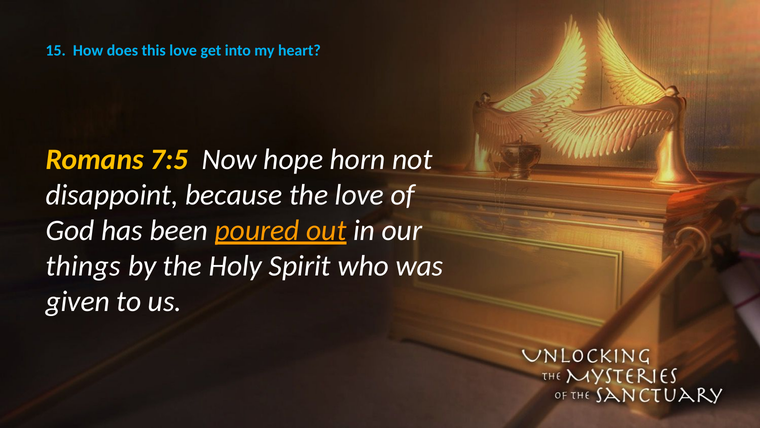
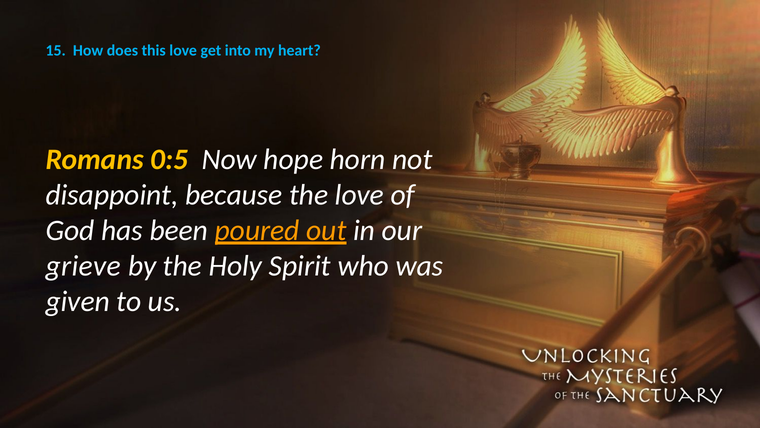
7:5: 7:5 -> 0:5
things: things -> grieve
